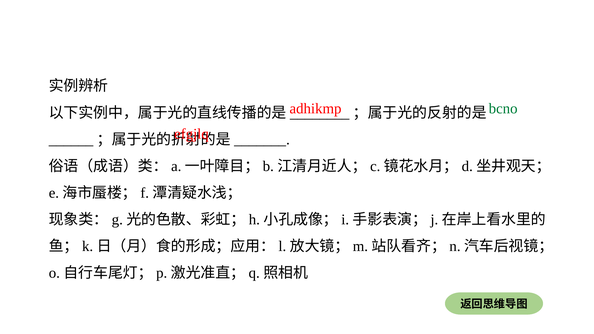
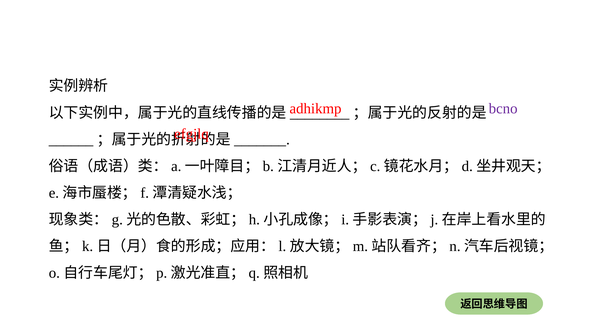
bcno colour: green -> purple
